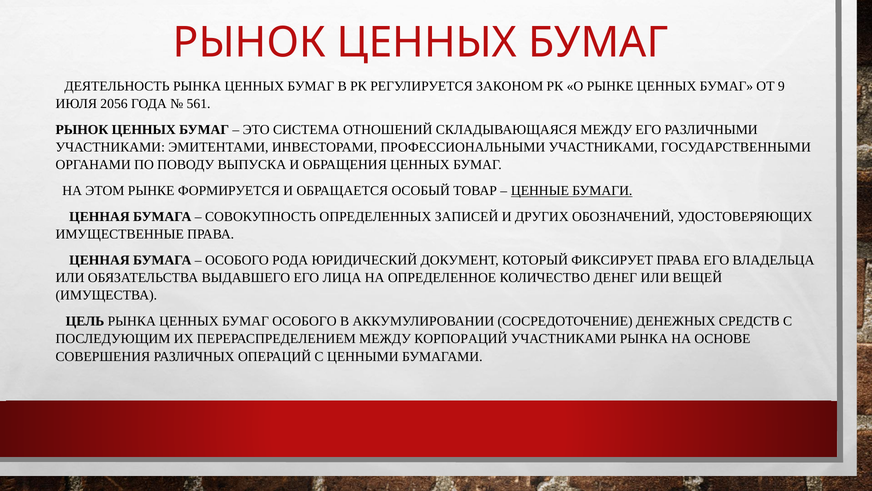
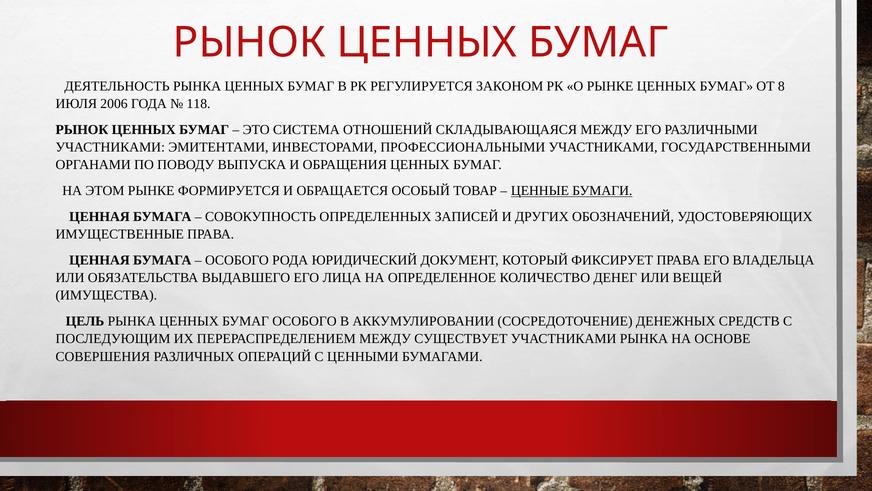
9: 9 -> 8
2056: 2056 -> 2006
561: 561 -> 118
КОРПОРАЦИЙ: КОРПОРАЦИЙ -> СУЩЕСТВУЕТ
